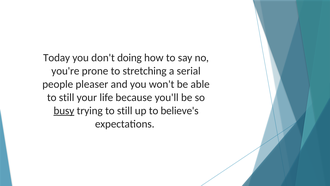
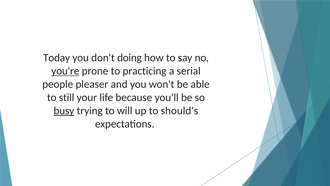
you're underline: none -> present
stretching: stretching -> practicing
trying to still: still -> will
believe's: believe's -> should's
